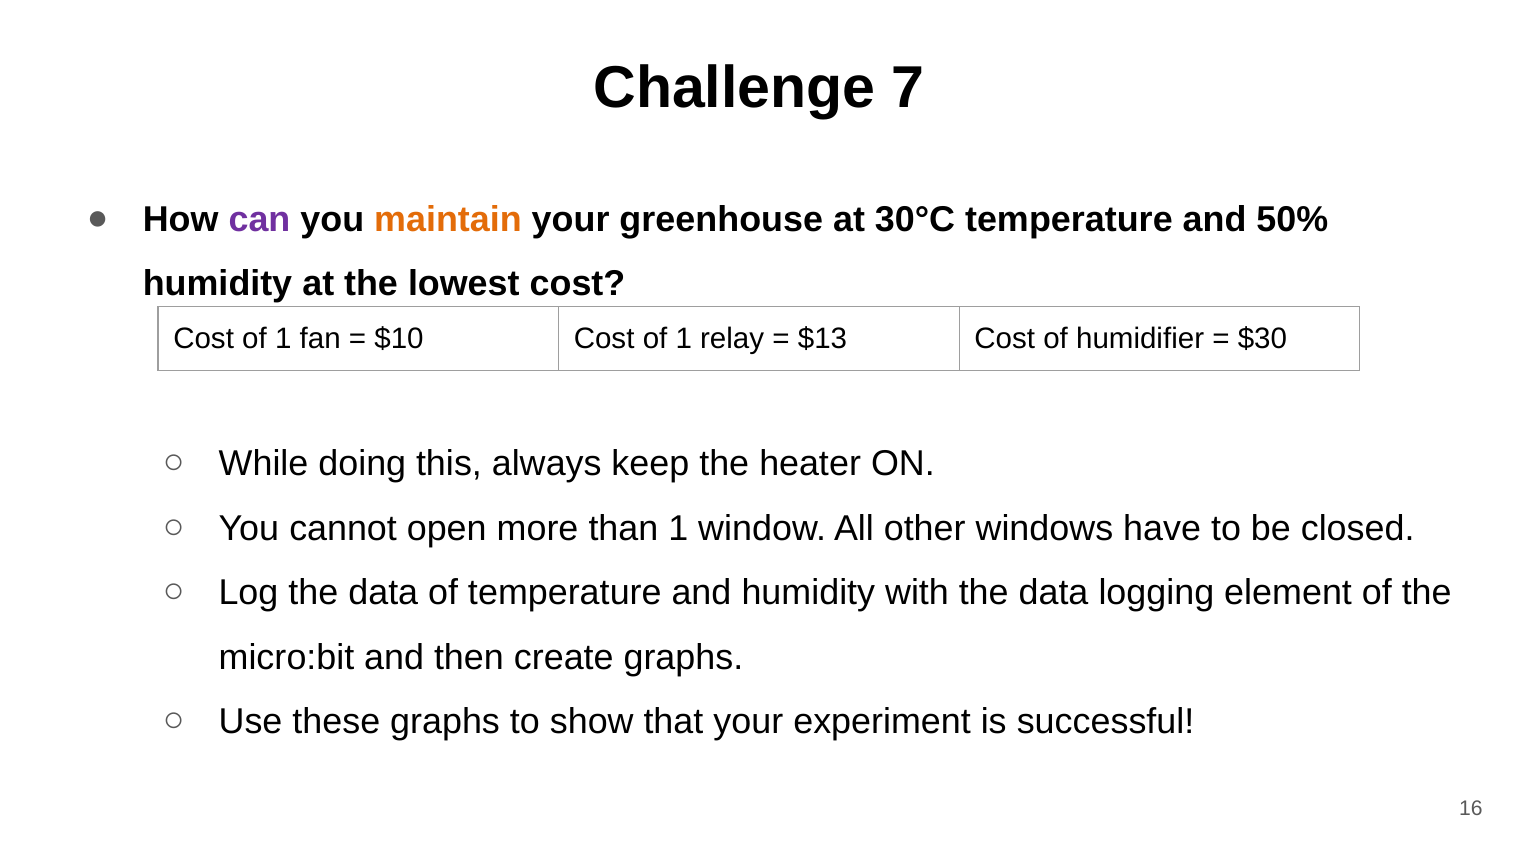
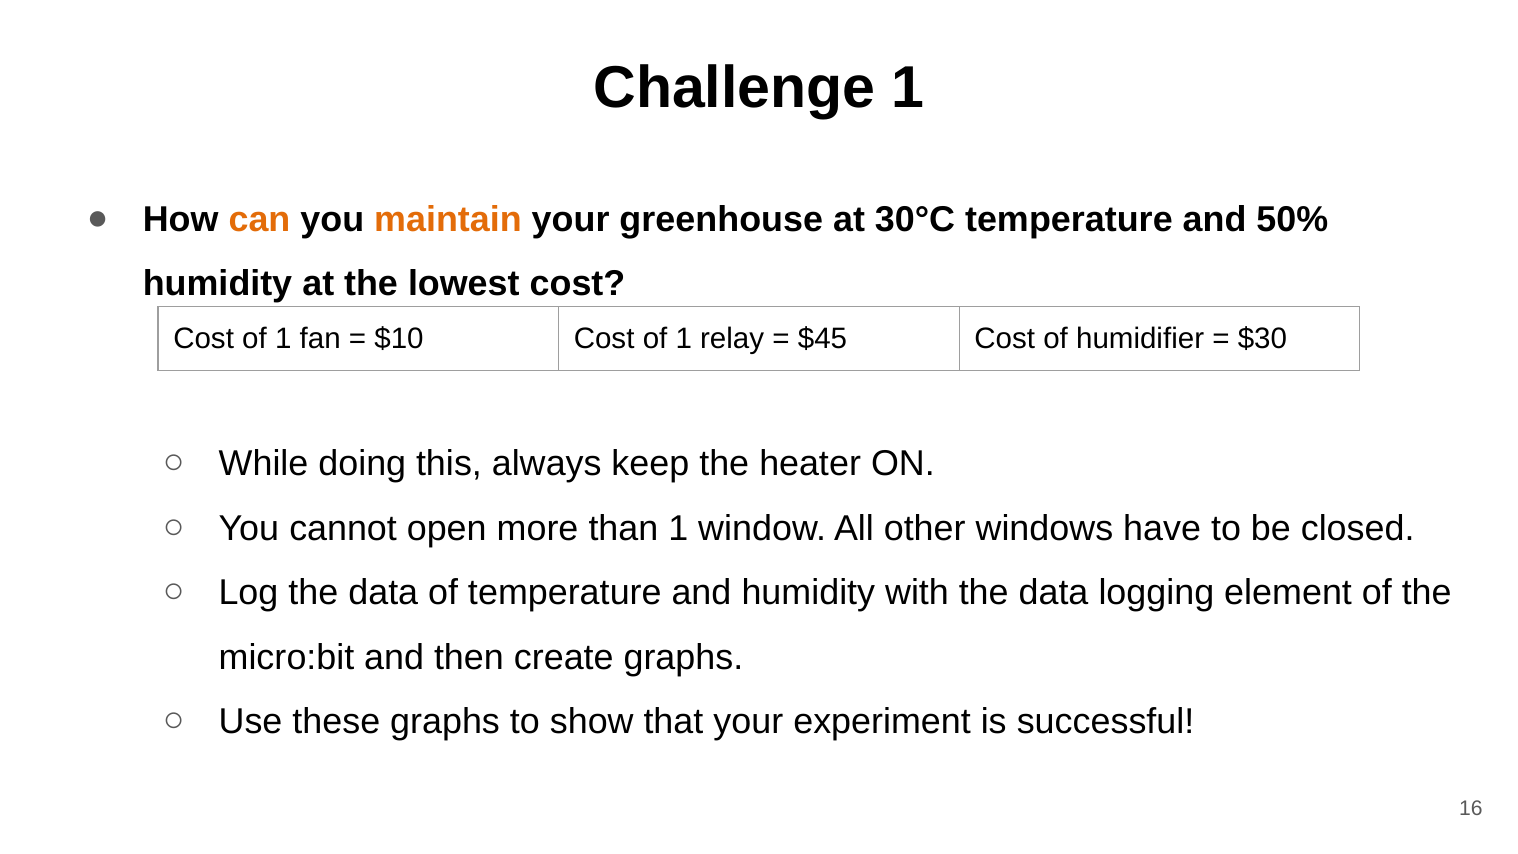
Challenge 7: 7 -> 1
can colour: purple -> orange
$13: $13 -> $45
